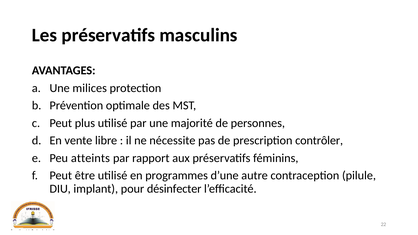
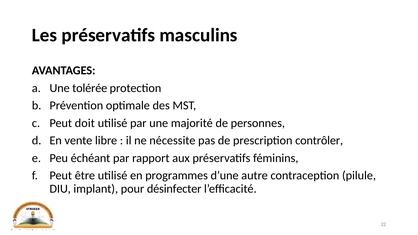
milices: milices -> tolérée
plus: plus -> doit
atteints: atteints -> échéant
